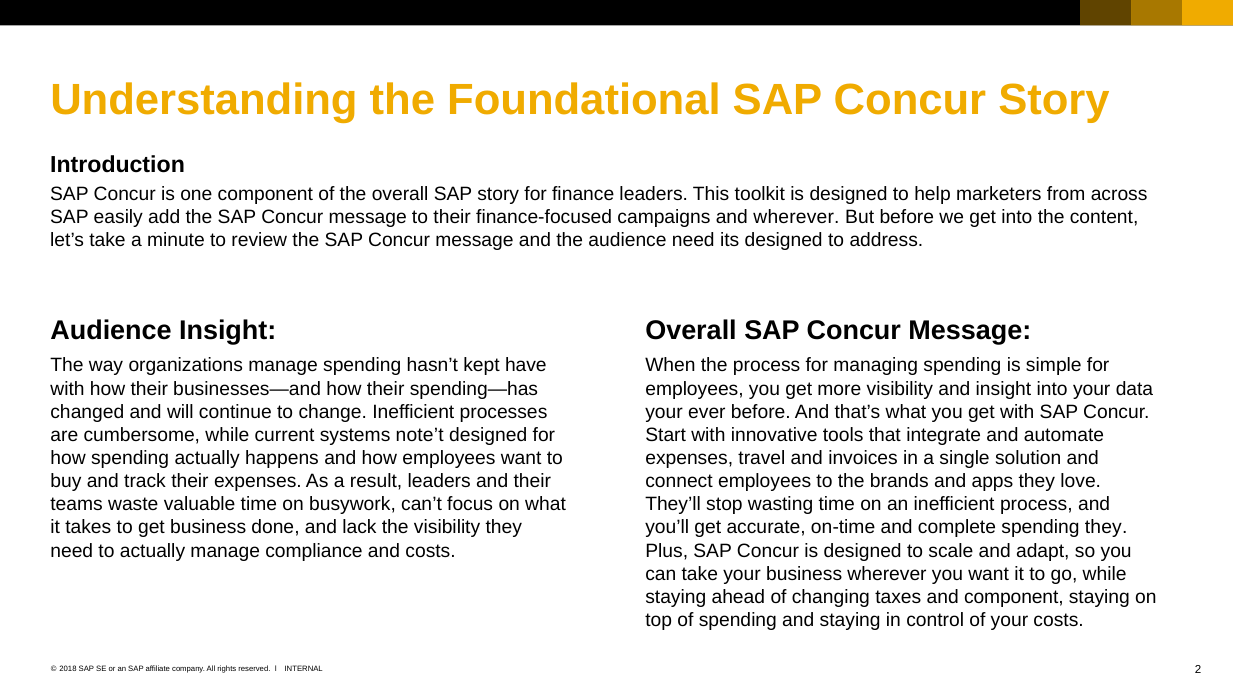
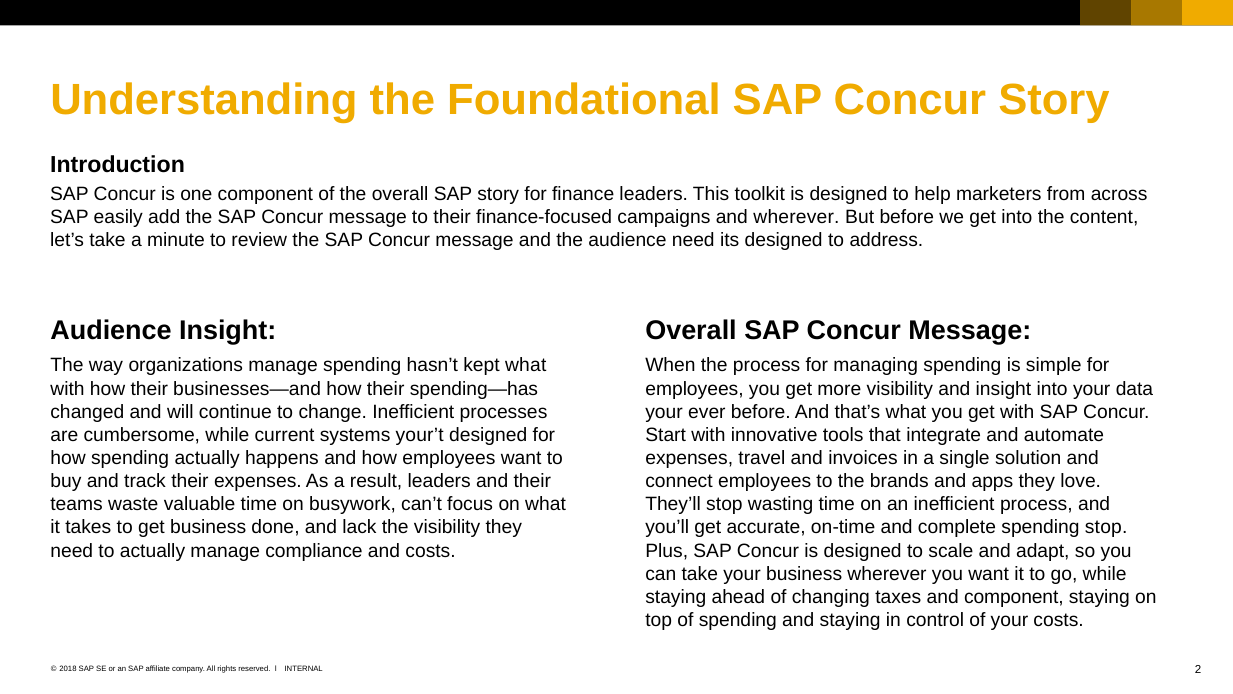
kept have: have -> what
note’t: note’t -> your’t
spending they: they -> stop
